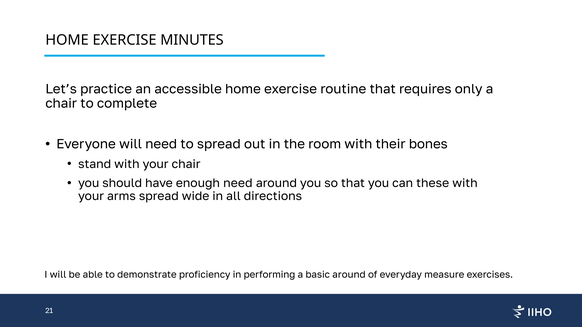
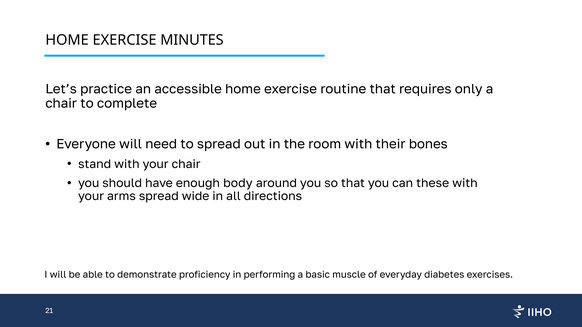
enough need: need -> body
basic around: around -> muscle
measure: measure -> diabetes
